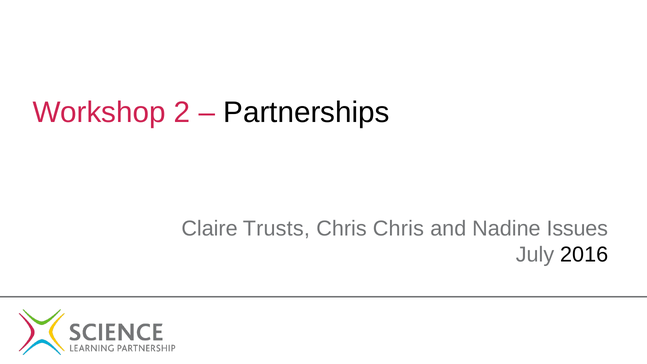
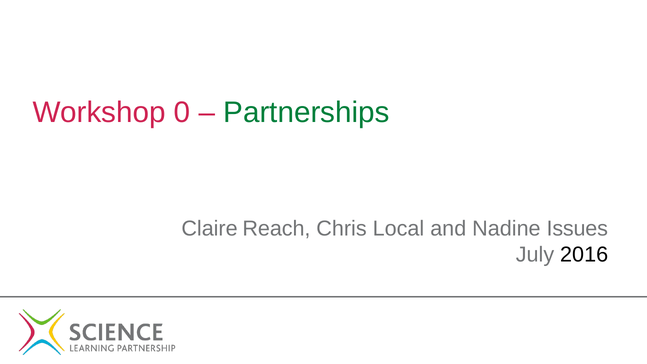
2: 2 -> 0
Partnerships colour: black -> green
Trusts: Trusts -> Reach
Chris Chris: Chris -> Local
